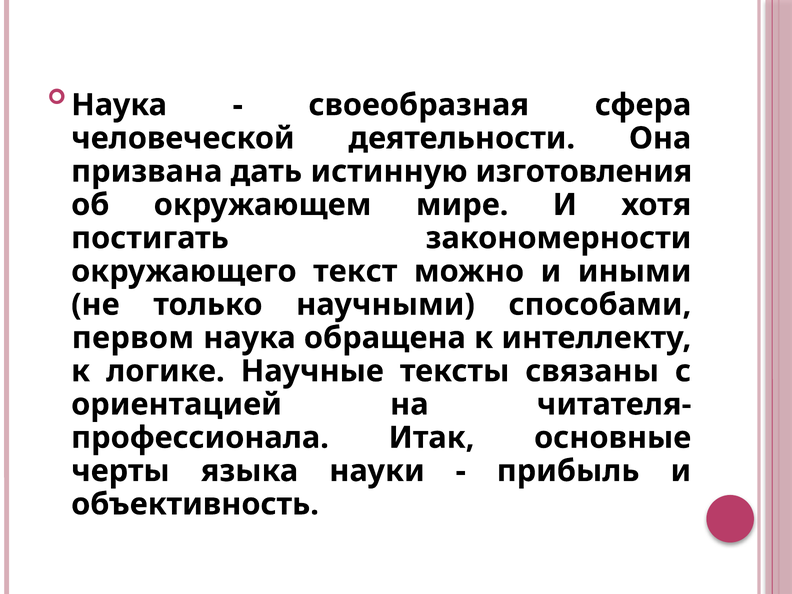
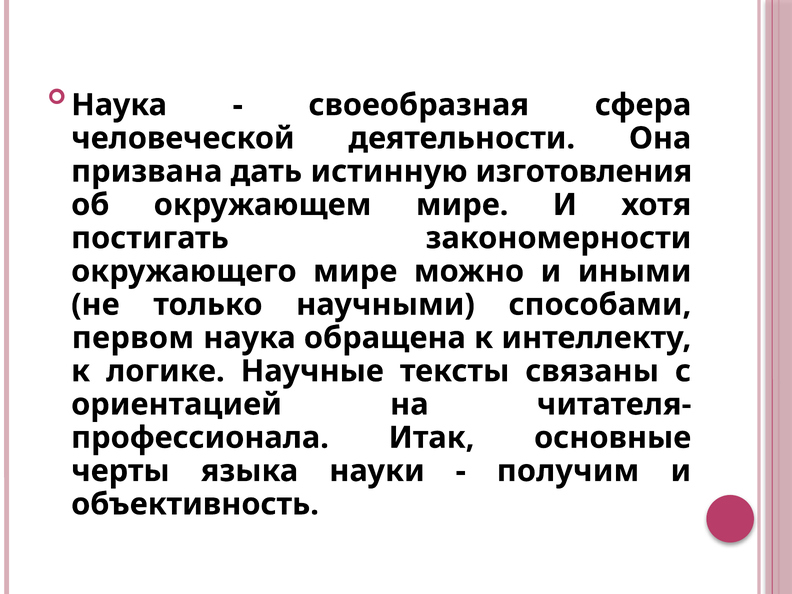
окружающего текст: текст -> мире
прибыль: прибыль -> получим
